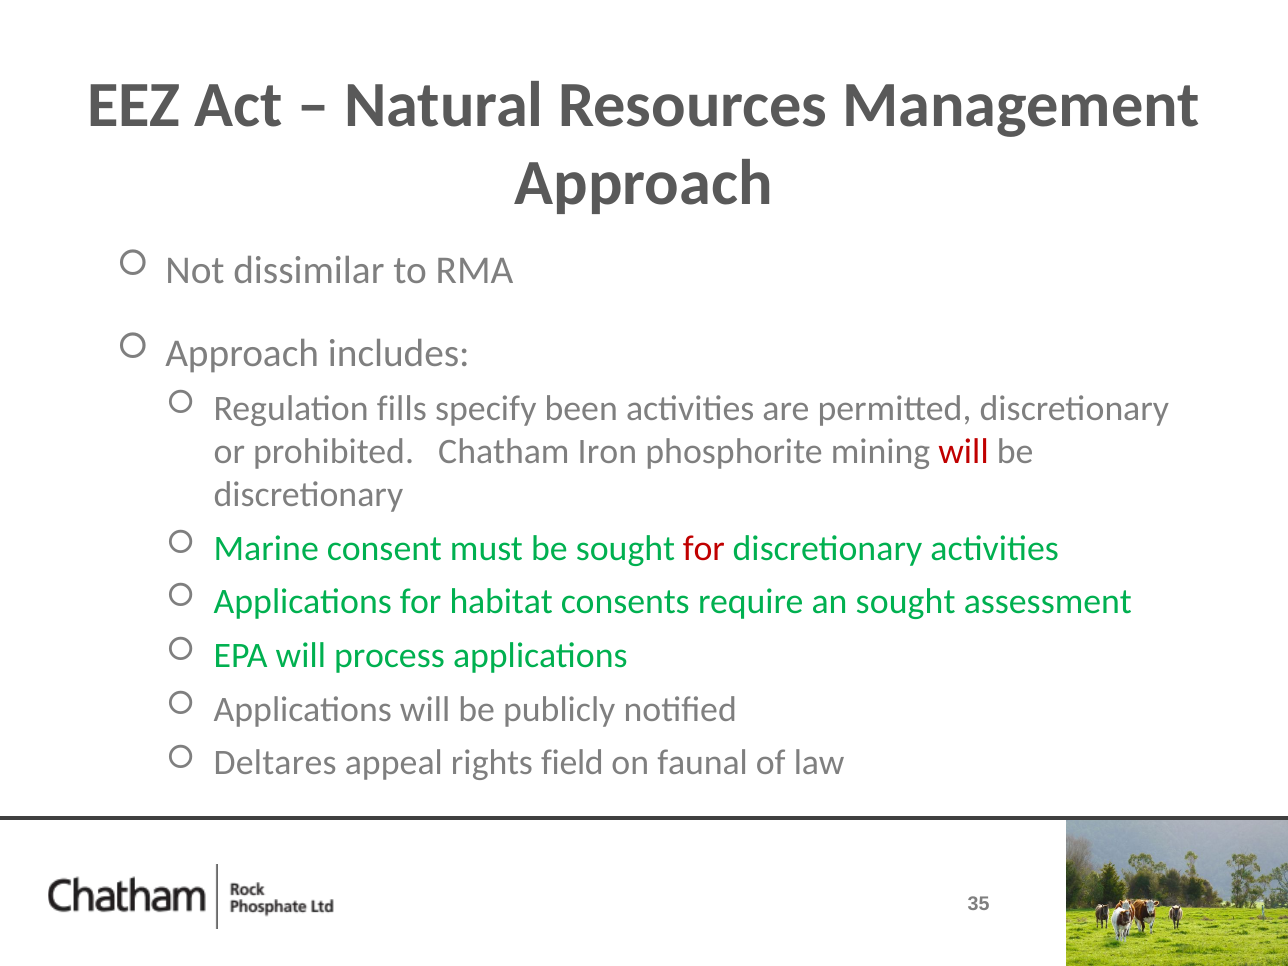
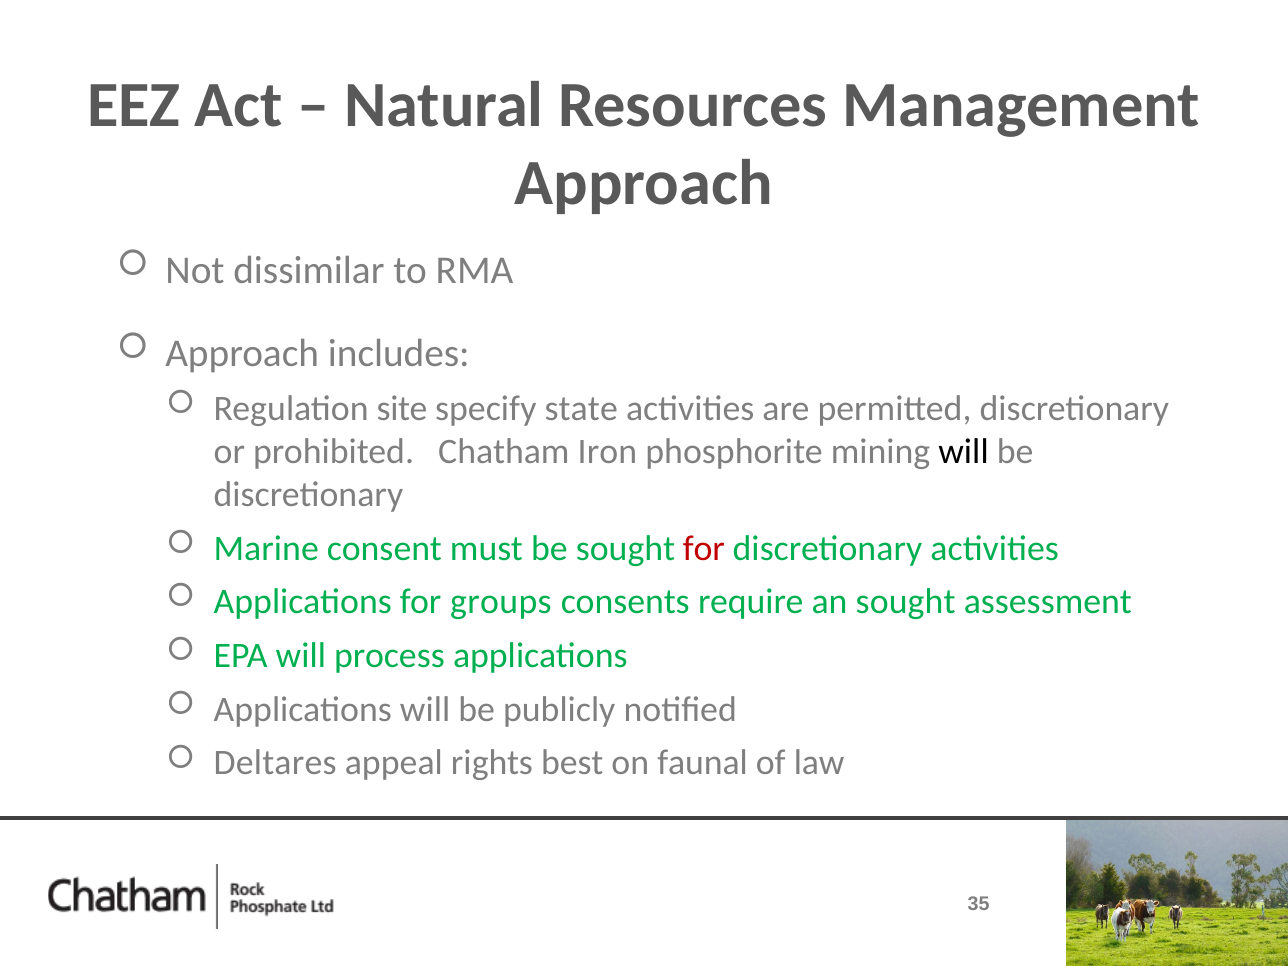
fills: fills -> site
been: been -> state
will at (964, 452) colour: red -> black
habitat: habitat -> groups
field: field -> best
